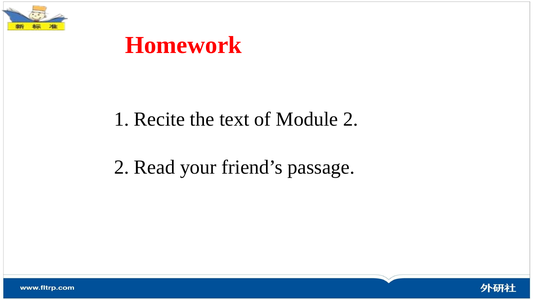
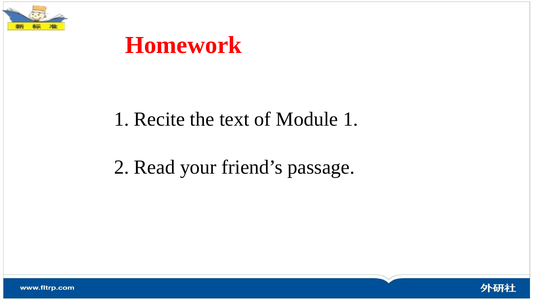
Module 2: 2 -> 1
